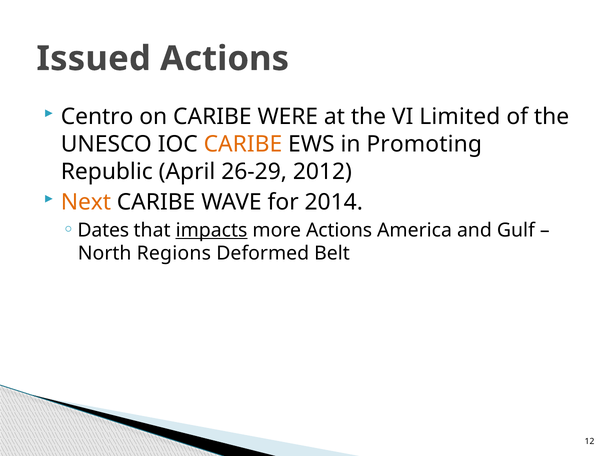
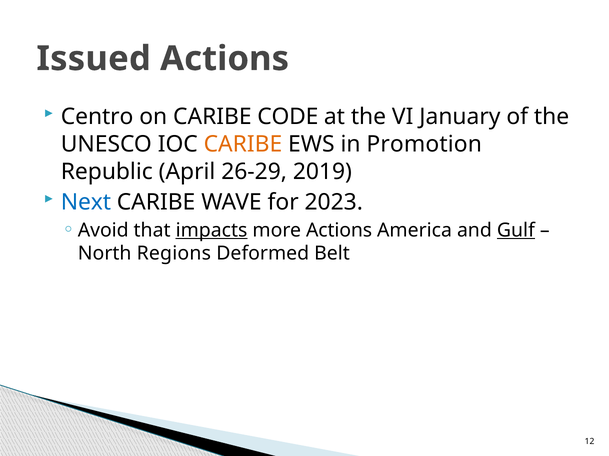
WERE: WERE -> CODE
Limited: Limited -> January
Promoting: Promoting -> Promotion
2012: 2012 -> 2019
Next colour: orange -> blue
2014: 2014 -> 2023
Dates: Dates -> Avoid
Gulf underline: none -> present
